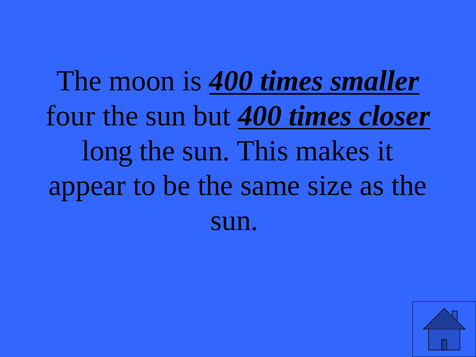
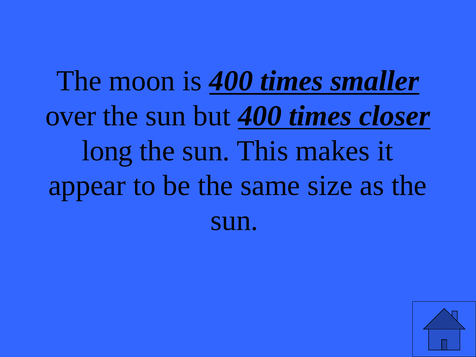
four: four -> over
